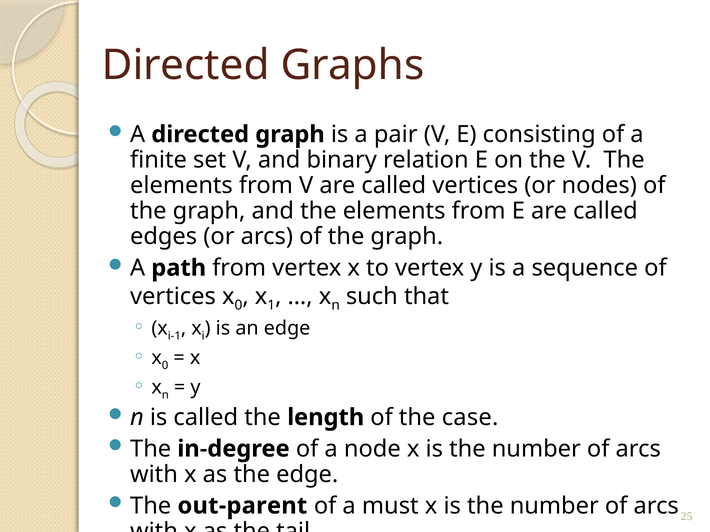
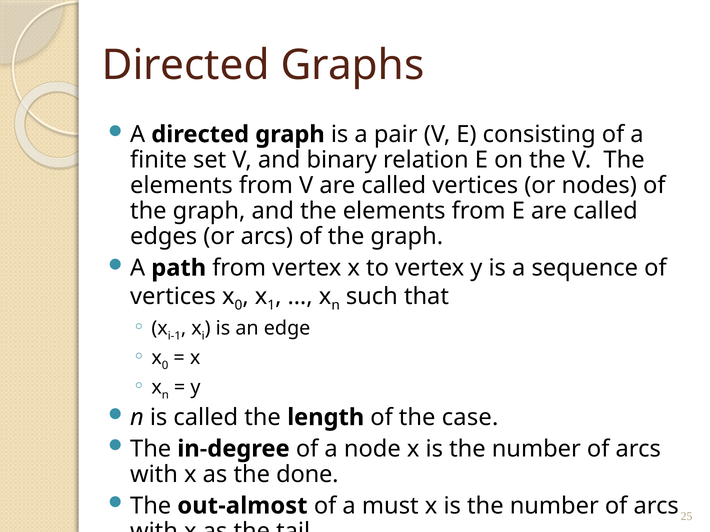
the edge: edge -> done
out-parent: out-parent -> out-almost
